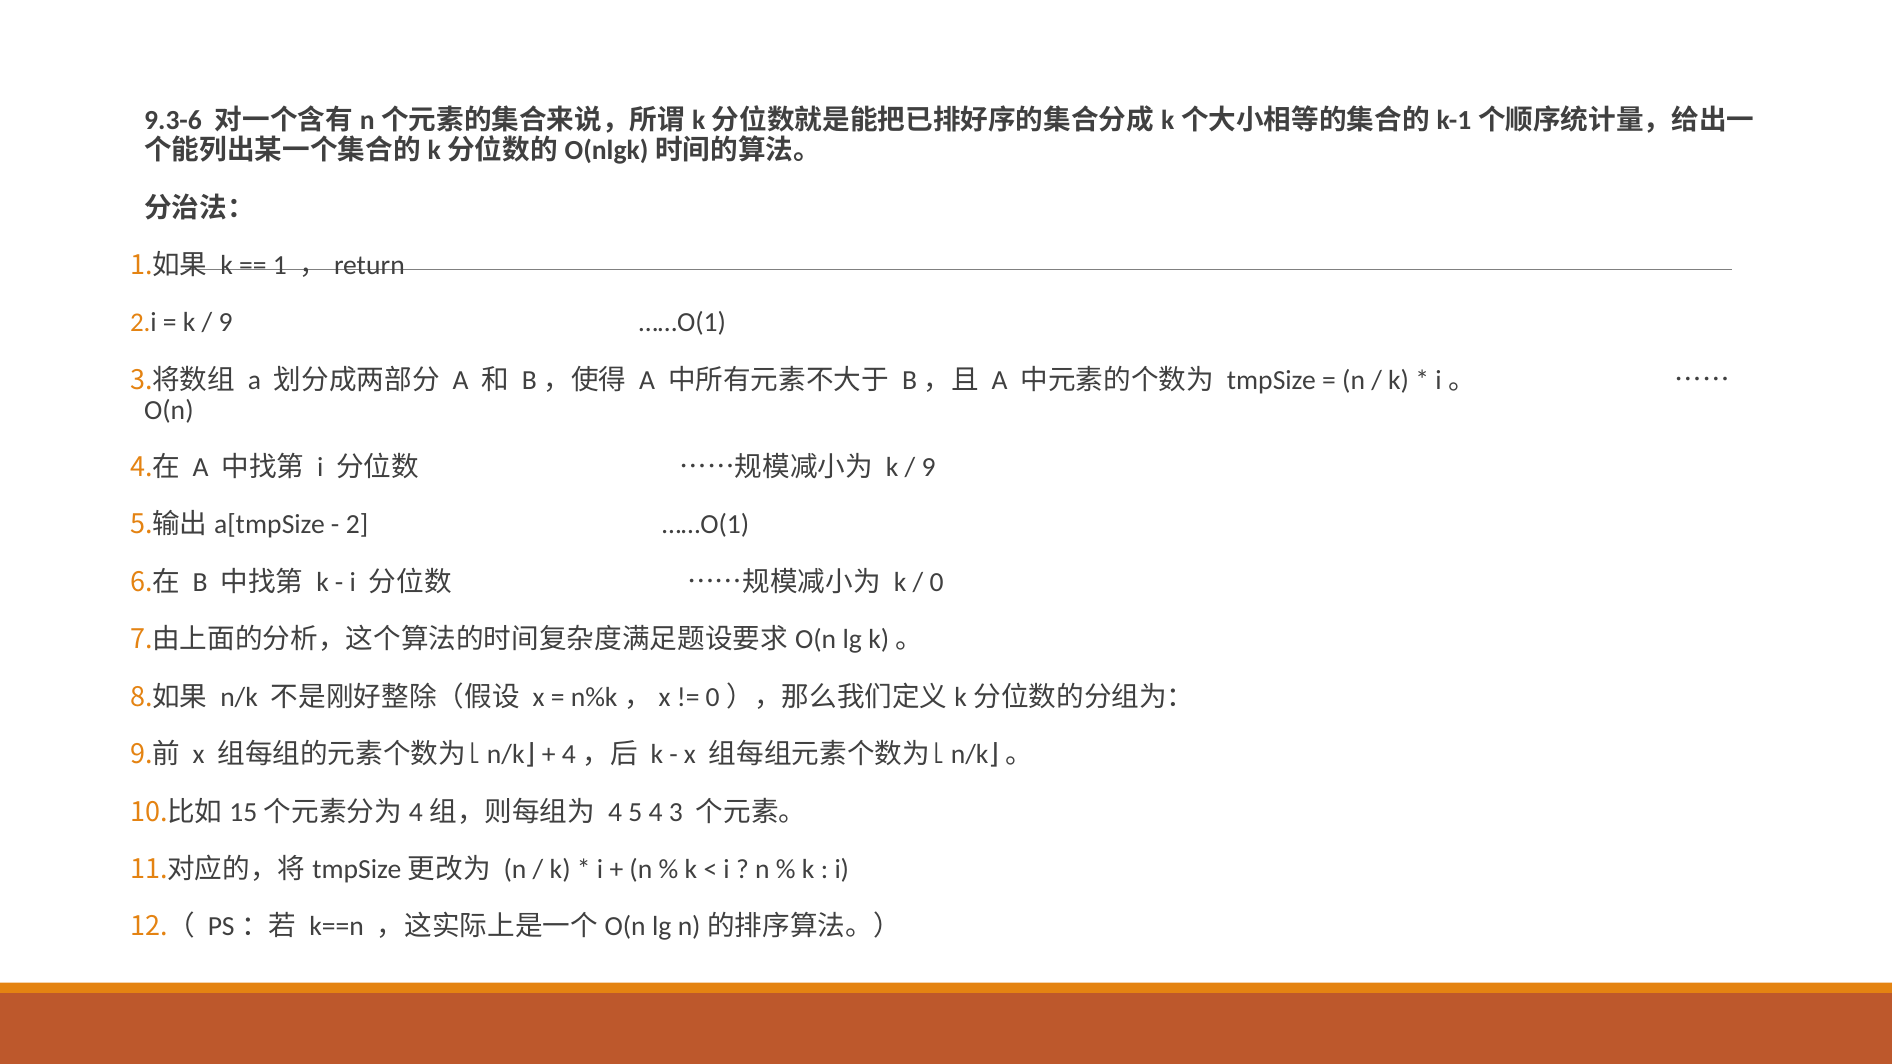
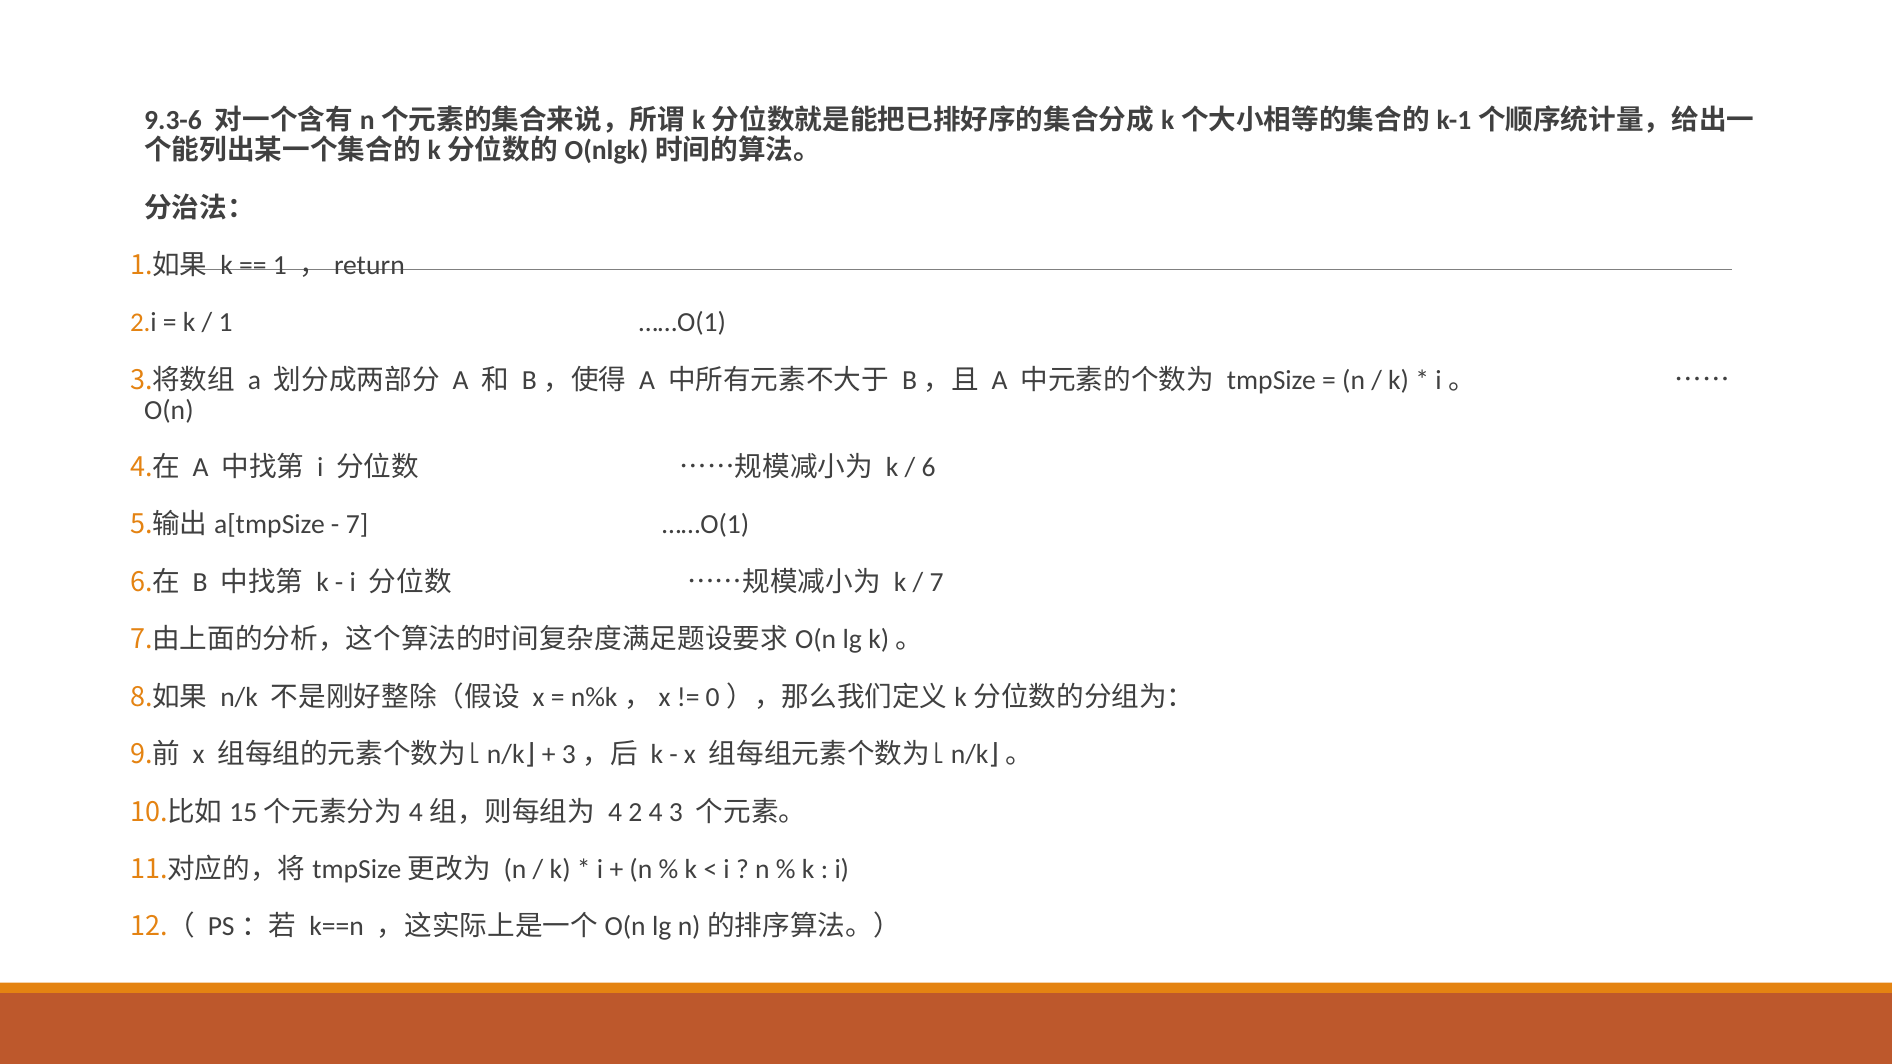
9 at (226, 323): 9 -> 1
9 at (929, 468): 9 -> 6
2 at (357, 525): 2 -> 7
0 at (937, 582): 0 -> 7
4 at (569, 755): 4 -> 3
5: 5 -> 2
